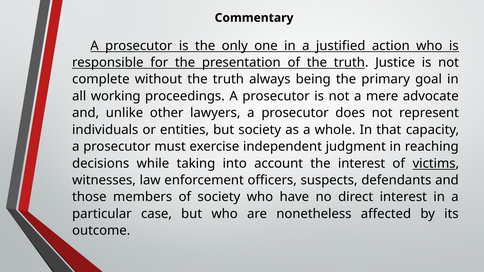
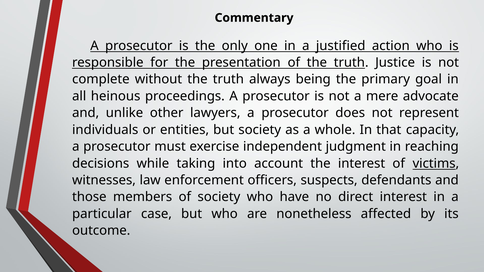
working: working -> heinous
